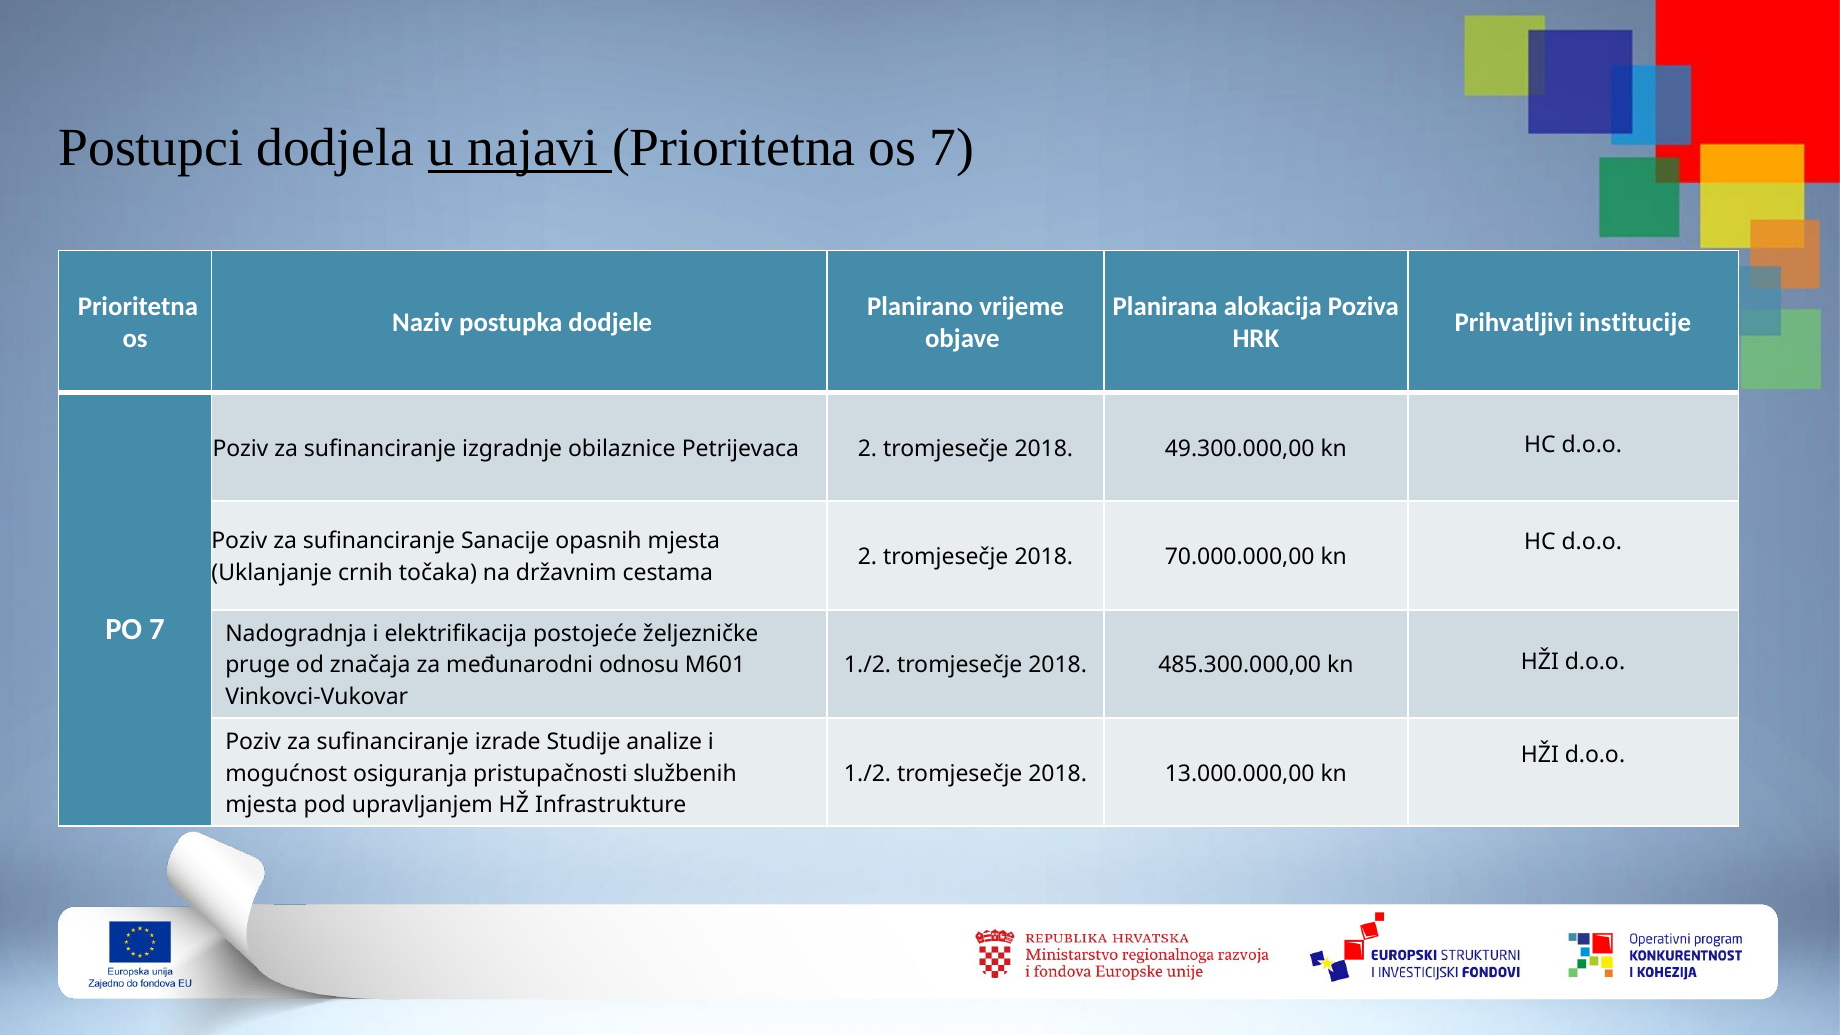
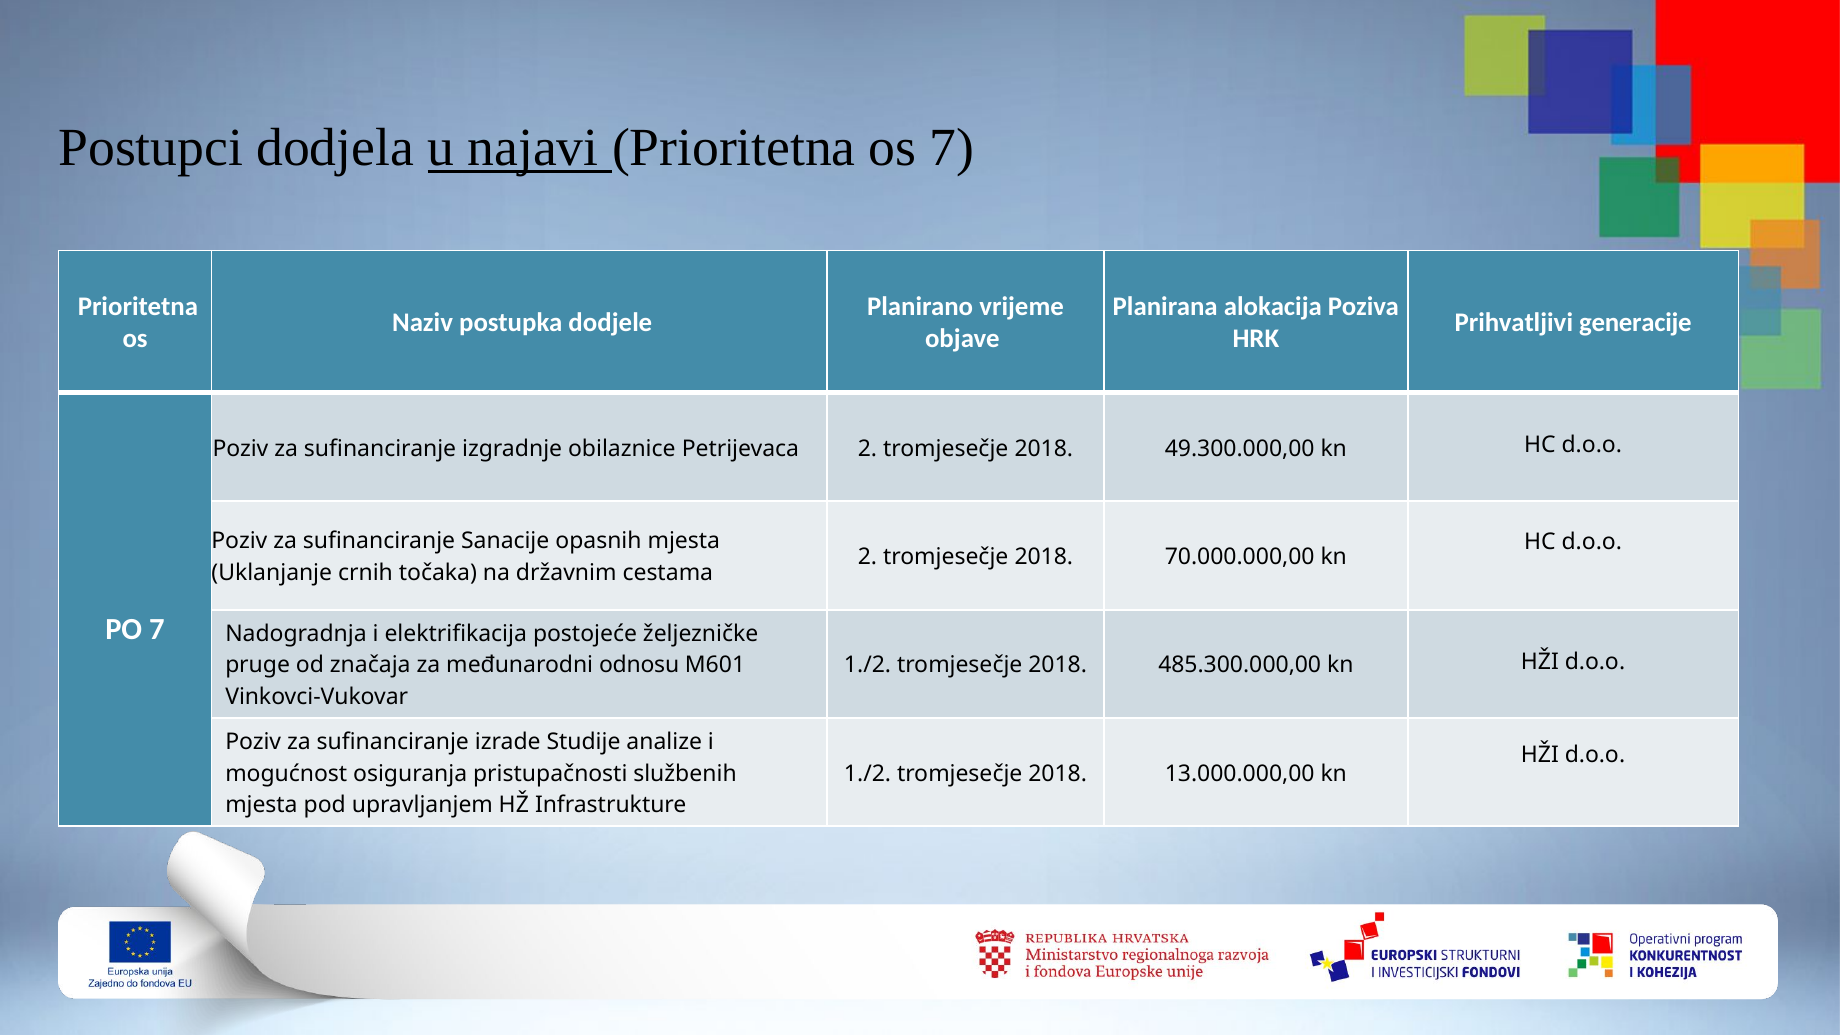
institucije: institucije -> generacije
